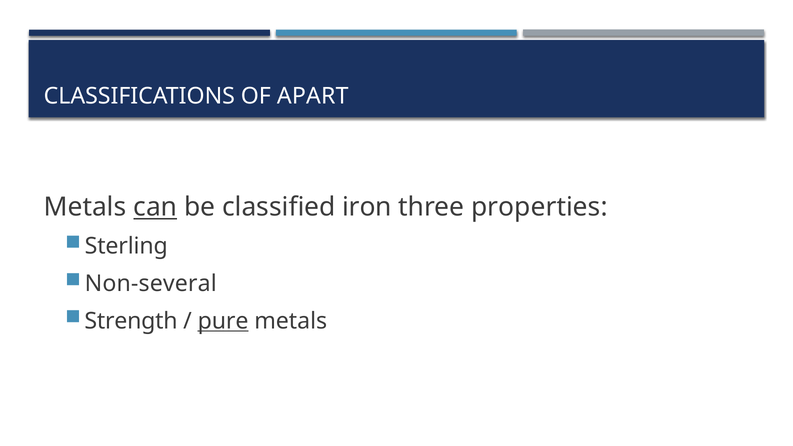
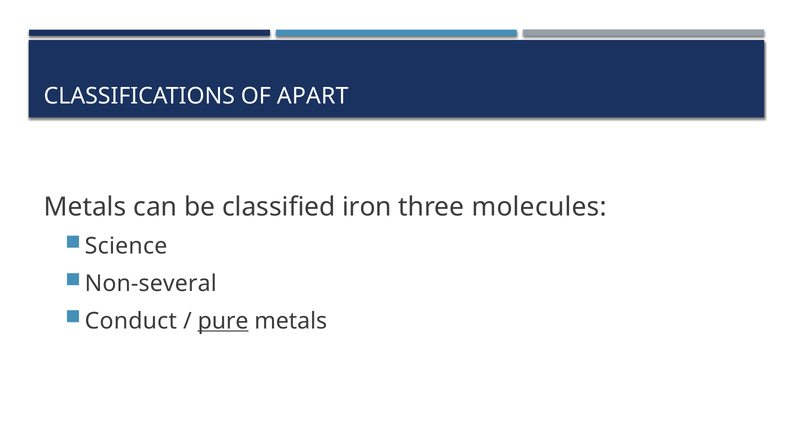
can underline: present -> none
properties: properties -> molecules
Sterling: Sterling -> Science
Strength: Strength -> Conduct
